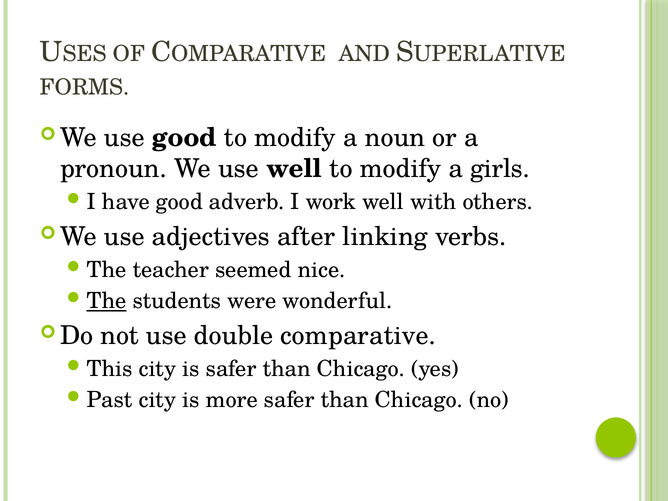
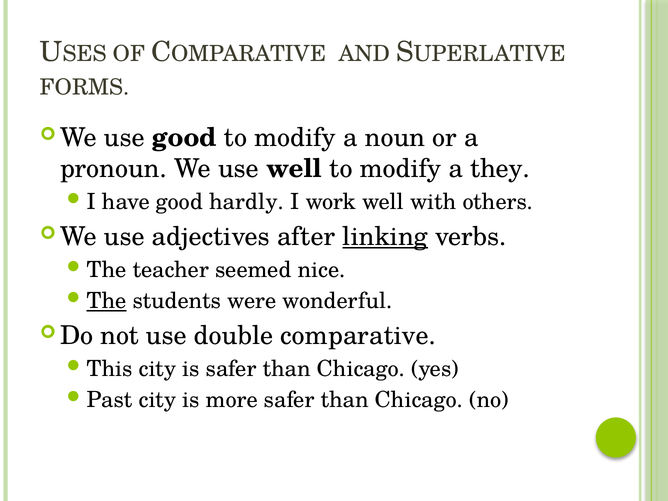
girls: girls -> they
adverb: adverb -> hardly
linking underline: none -> present
